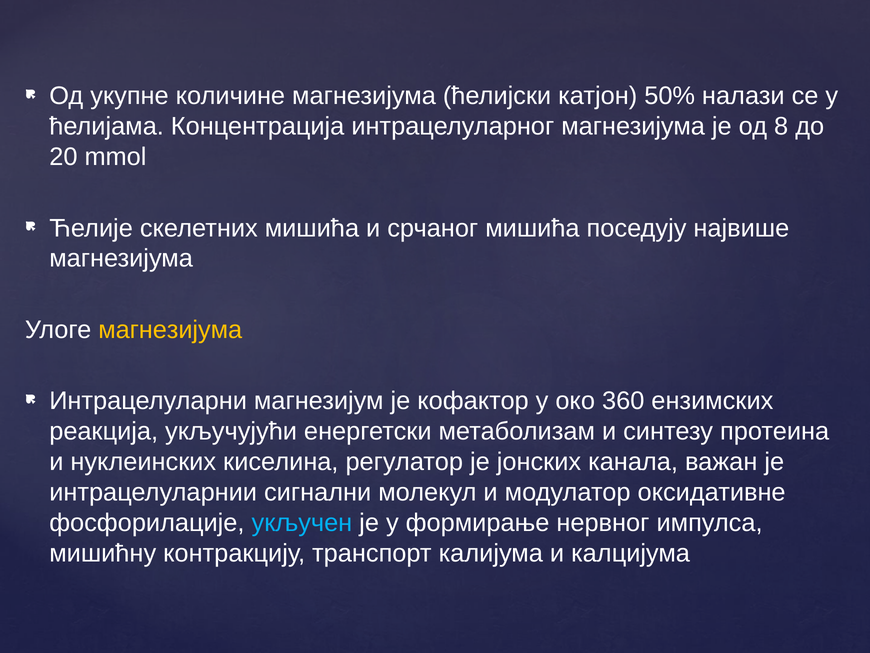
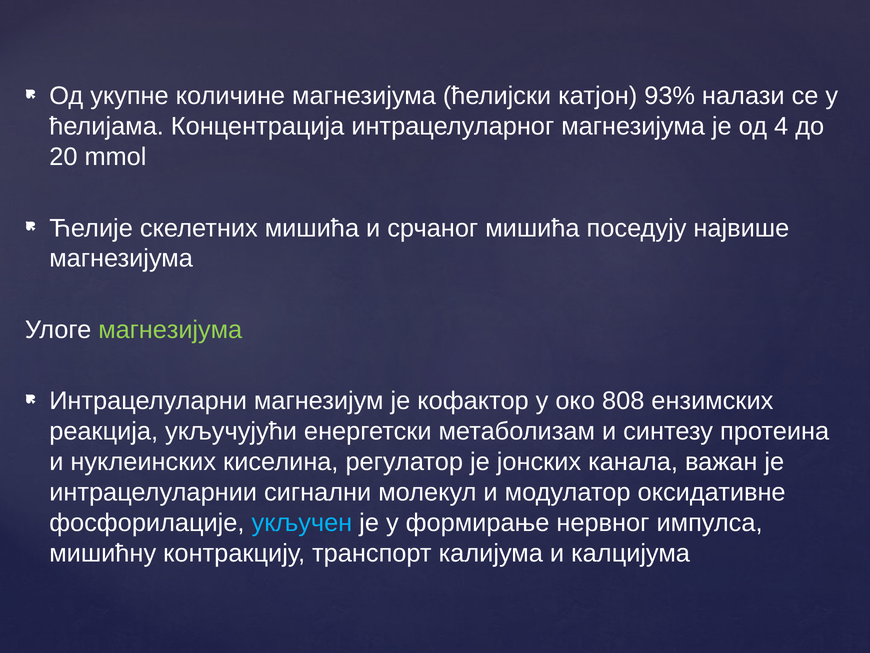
50%: 50% -> 93%
8: 8 -> 4
магнезијума at (170, 329) colour: yellow -> light green
360: 360 -> 808
